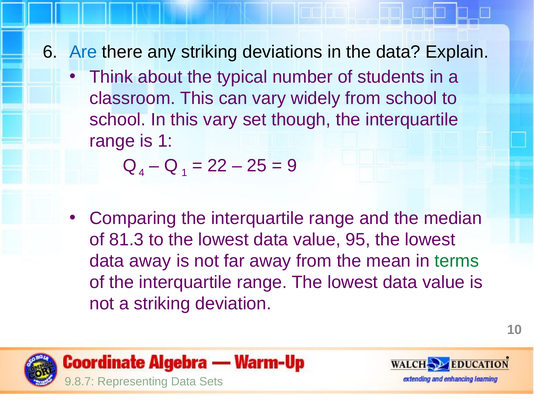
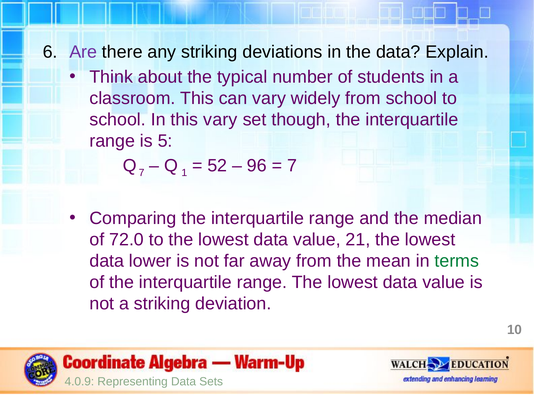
Are colour: blue -> purple
is 1: 1 -> 5
Q 4: 4 -> 7
22: 22 -> 52
25: 25 -> 96
9 at (292, 166): 9 -> 7
81.3: 81.3 -> 72.0
95: 95 -> 21
data away: away -> lower
9.8.7: 9.8.7 -> 4.0.9
